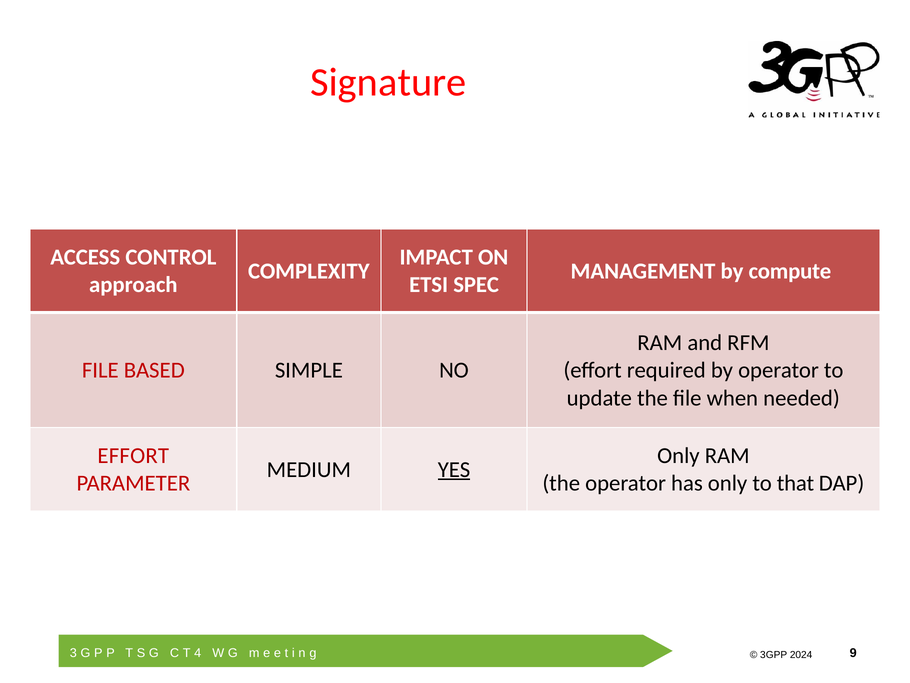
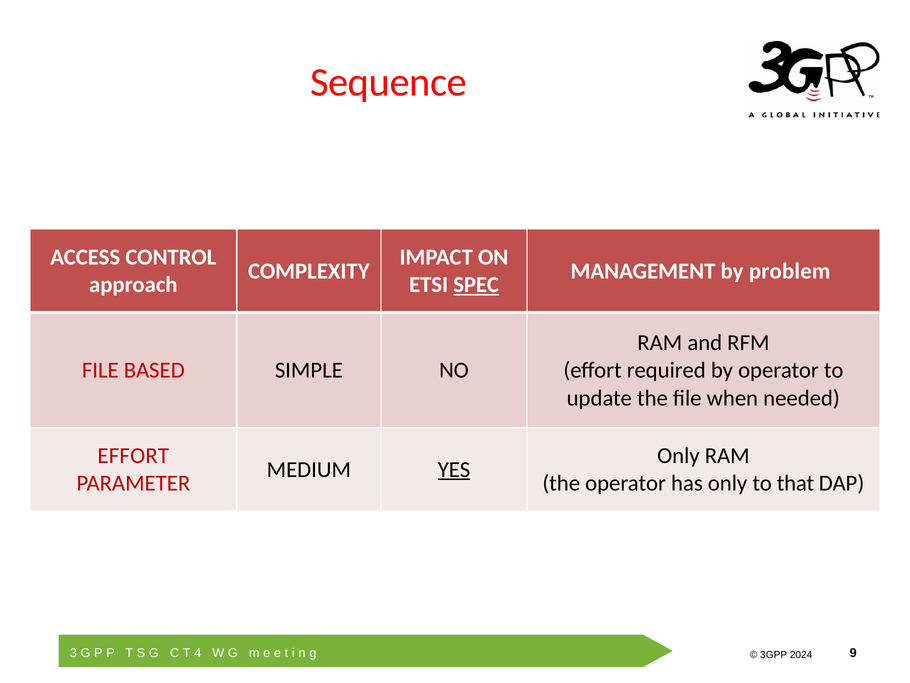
Signature: Signature -> Sequence
compute: compute -> problem
SPEC underline: none -> present
